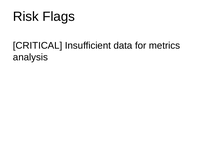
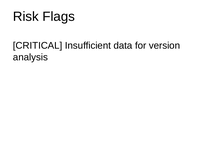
metrics: metrics -> version
